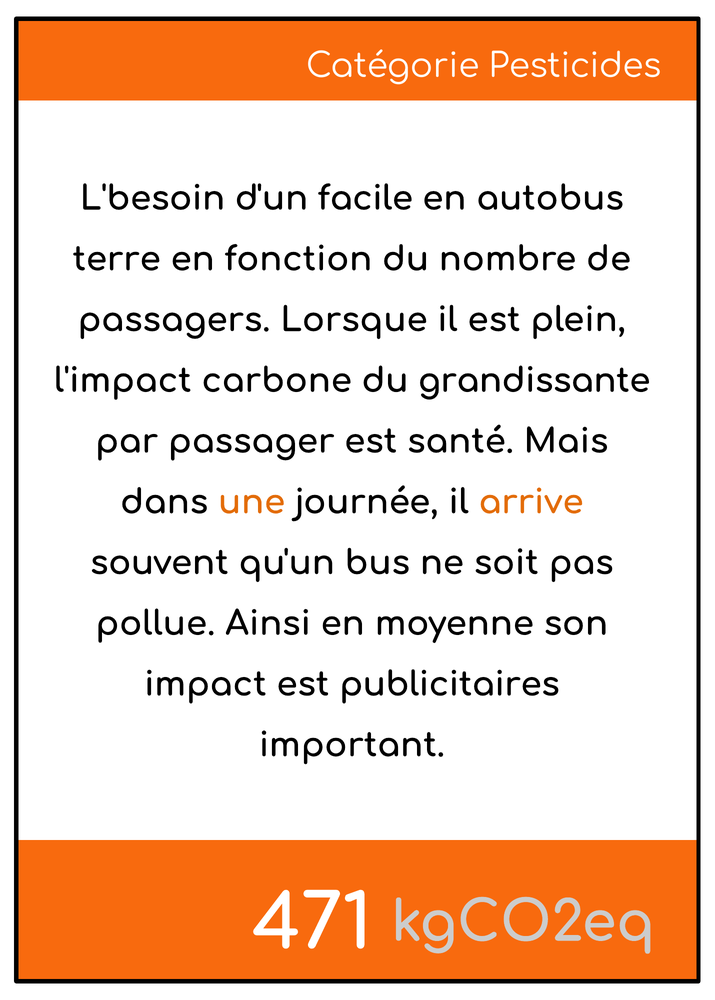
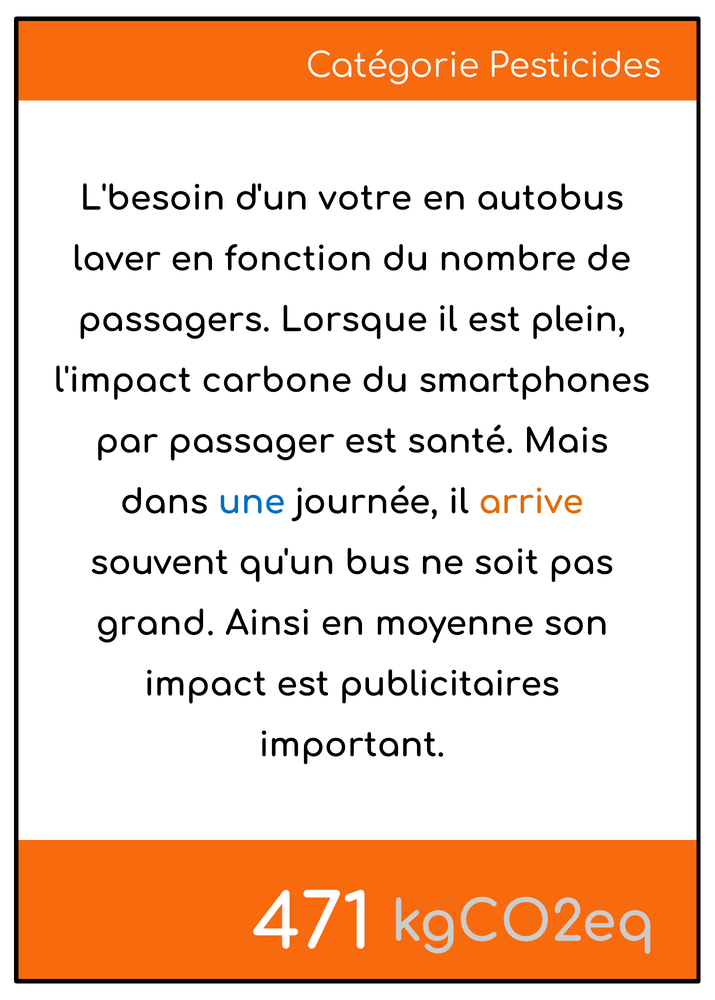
facile: facile -> votre
terre: terre -> laver
grandissante: grandissante -> smartphones
une colour: orange -> blue
pollue: pollue -> grand
